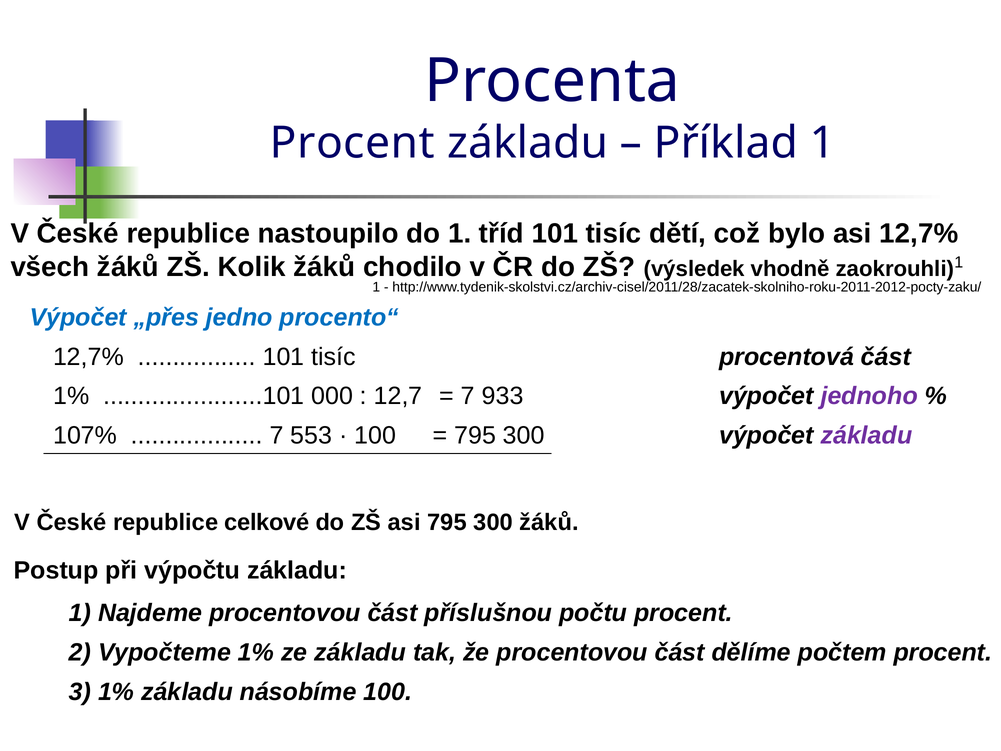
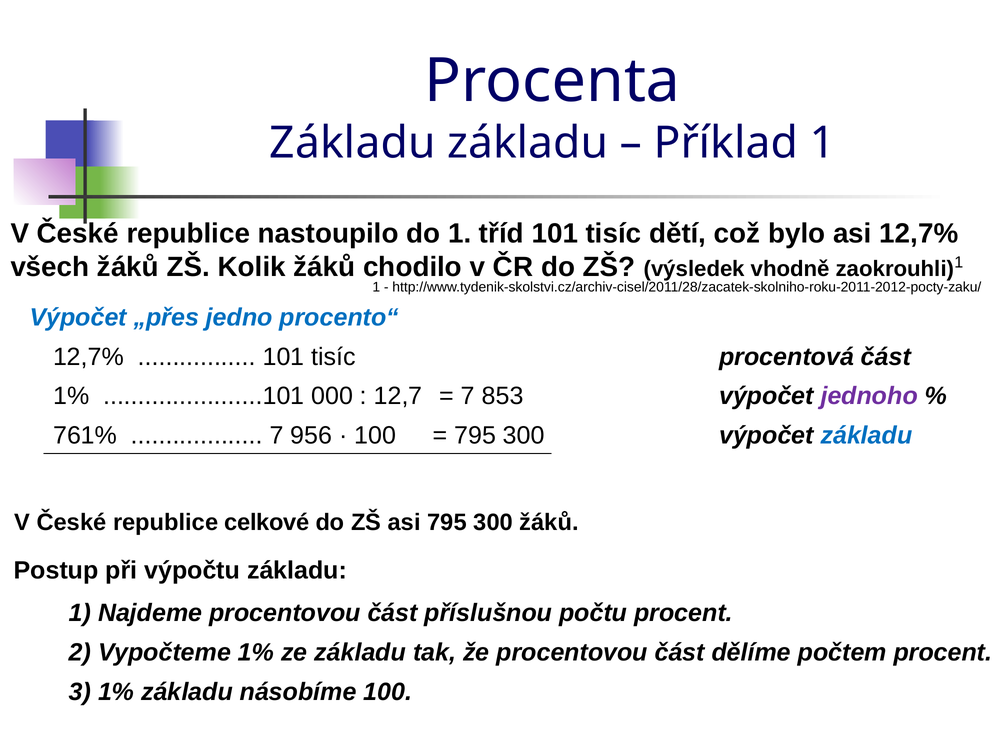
Procent at (352, 143): Procent -> Základu
933: 933 -> 853
107%: 107% -> 761%
553: 553 -> 956
základu at (866, 435) colour: purple -> blue
